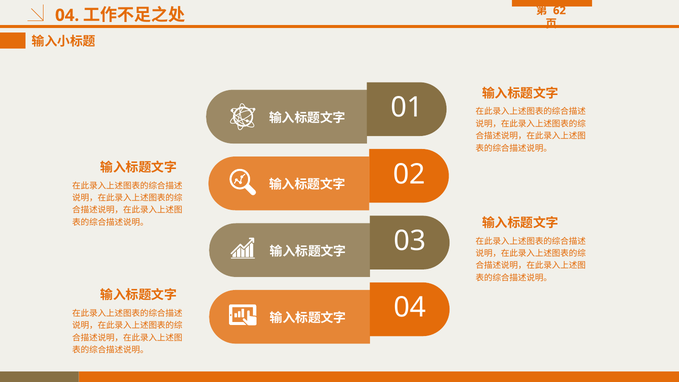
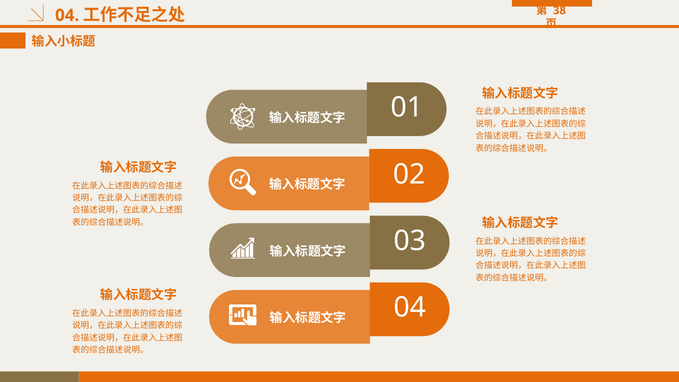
62: 62 -> 38
